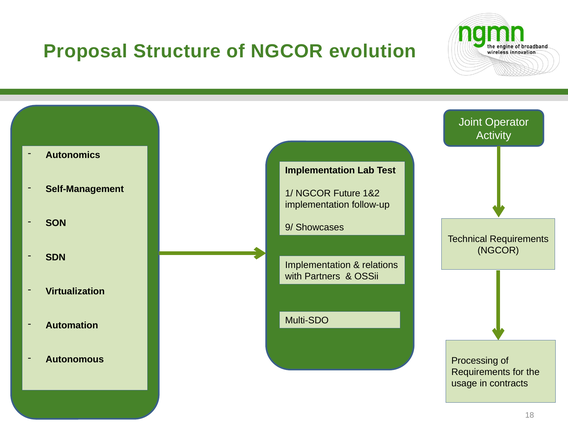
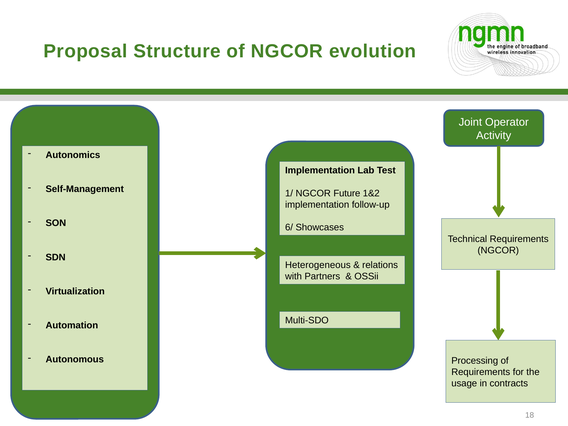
9/: 9/ -> 6/
Implementation at (318, 265): Implementation -> Heterogeneous
